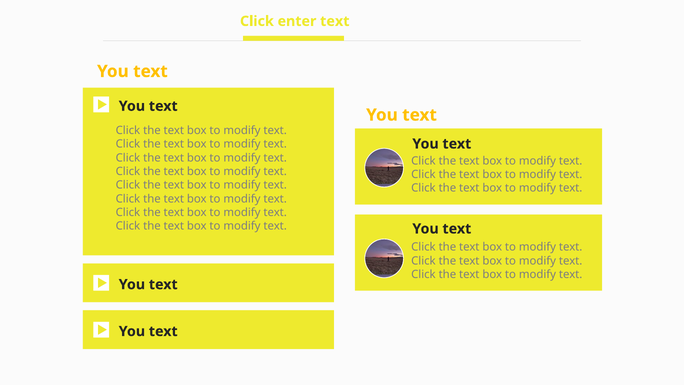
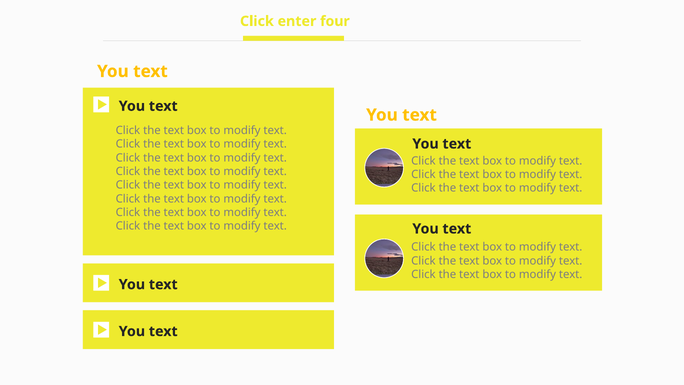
enter text: text -> four
